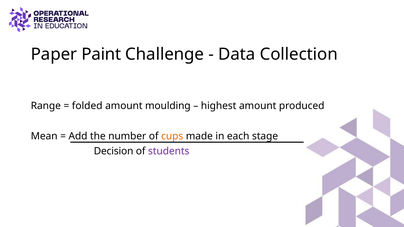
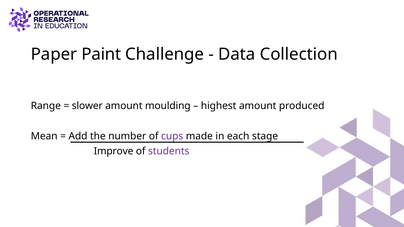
folded: folded -> slower
cups colour: orange -> purple
Decision: Decision -> Improve
